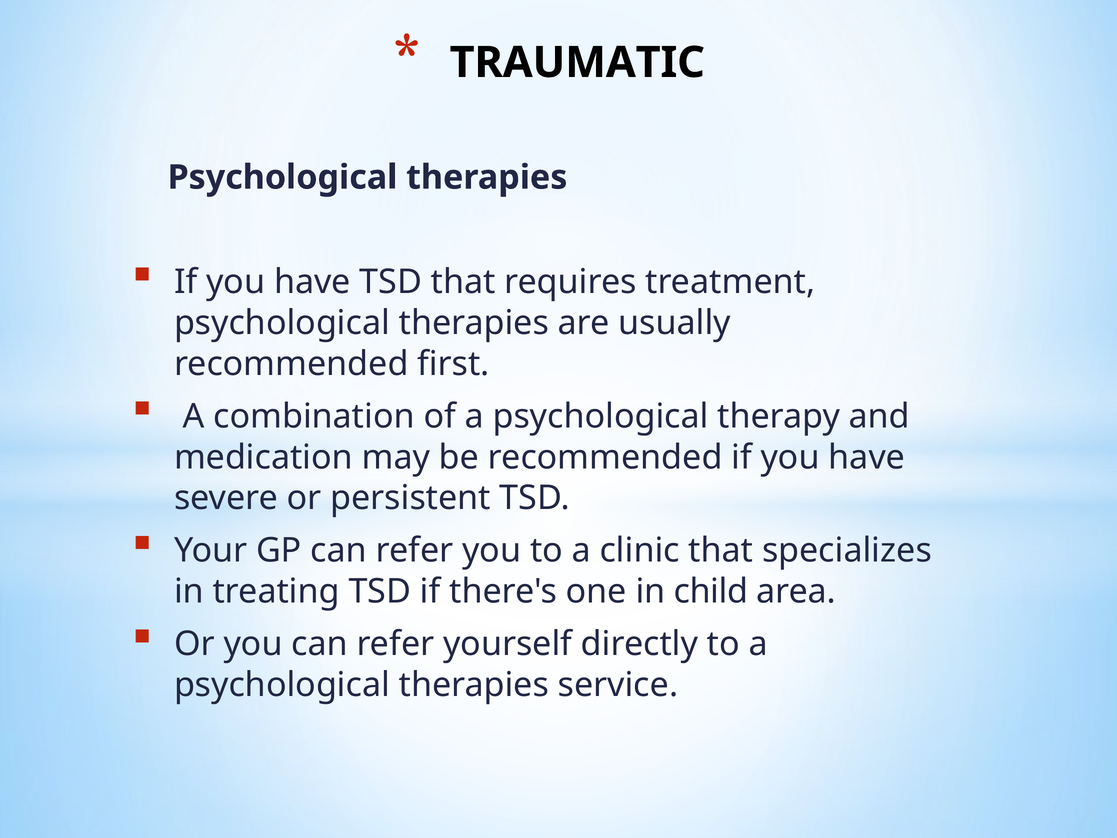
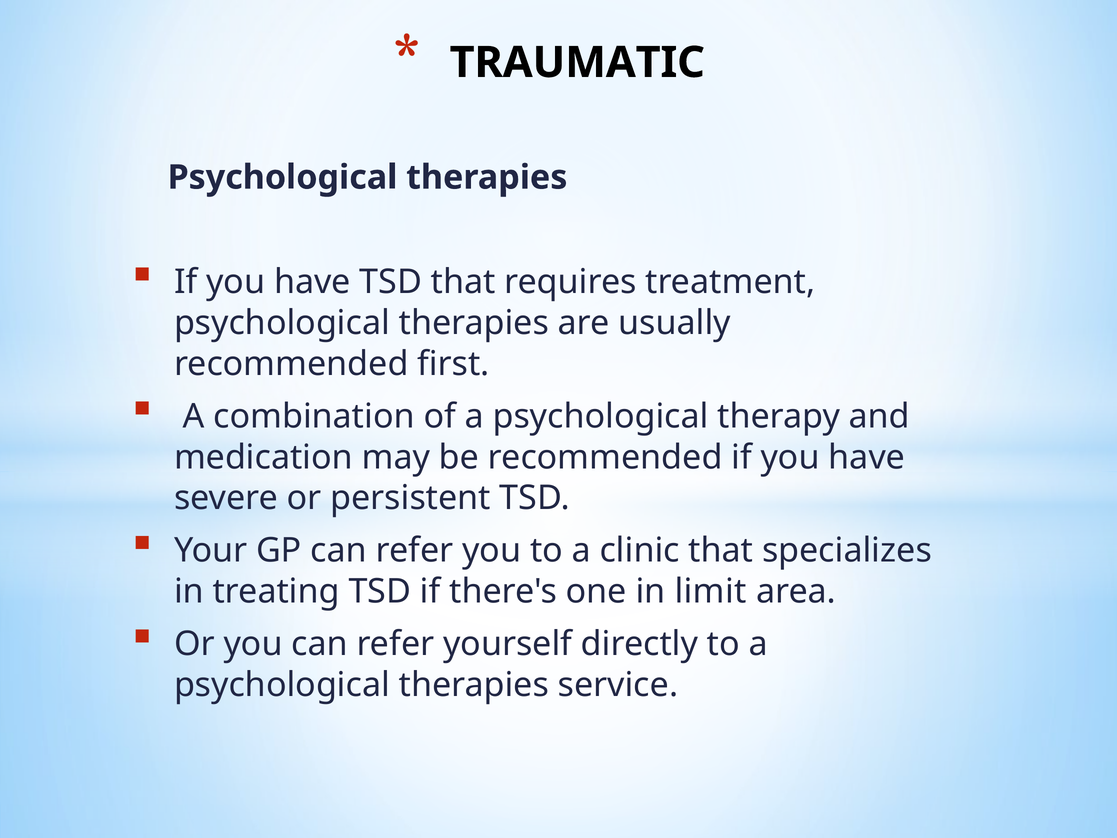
child: child -> limit
